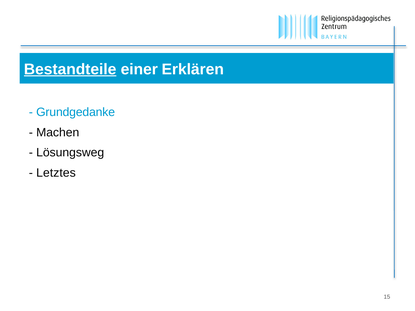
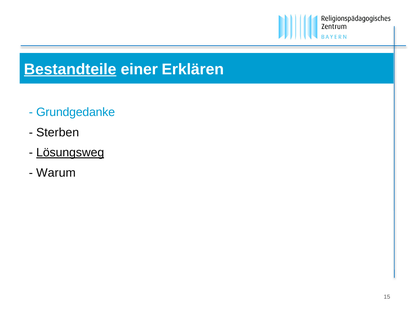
Machen: Machen -> Sterben
Lösungsweg underline: none -> present
Letztes: Letztes -> Warum
